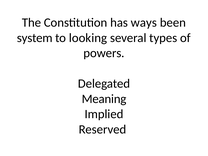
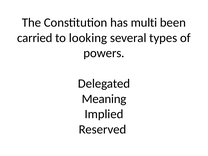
ways: ways -> multi
system: system -> carried
